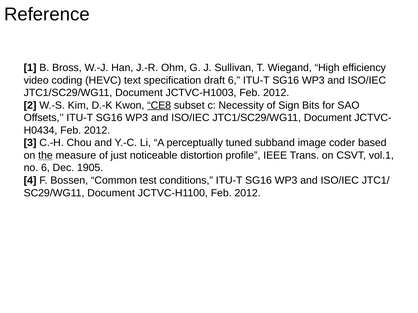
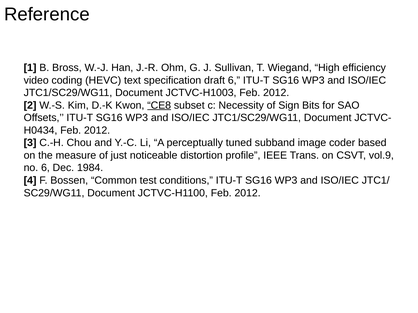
the underline: present -> none
vol.1: vol.1 -> vol.9
1905: 1905 -> 1984
